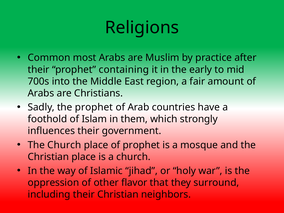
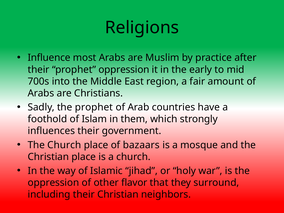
Common: Common -> Influence
prophet containing: containing -> oppression
of prophet: prophet -> bazaars
